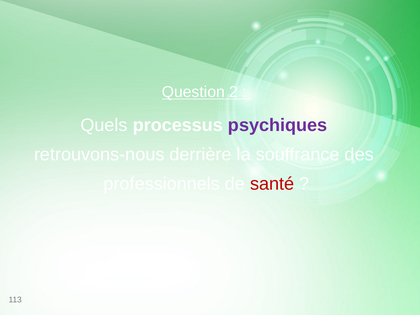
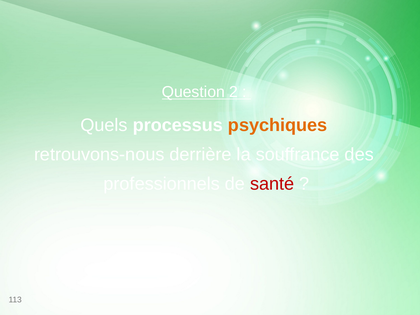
psychiques colour: purple -> orange
